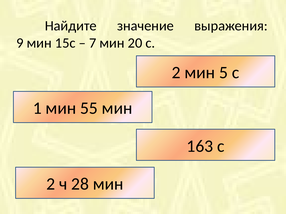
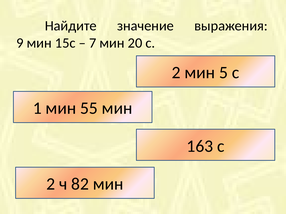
28: 28 -> 82
